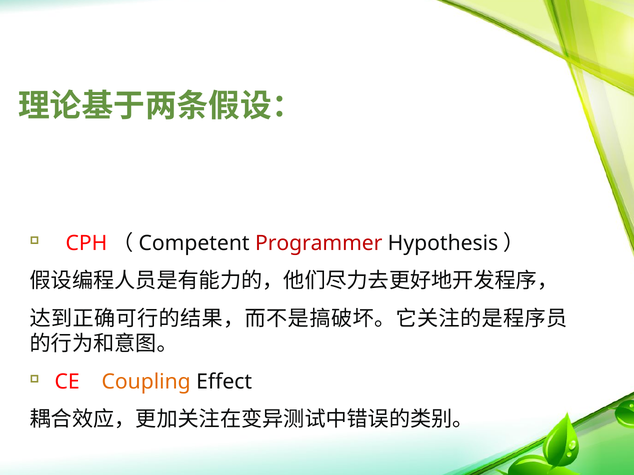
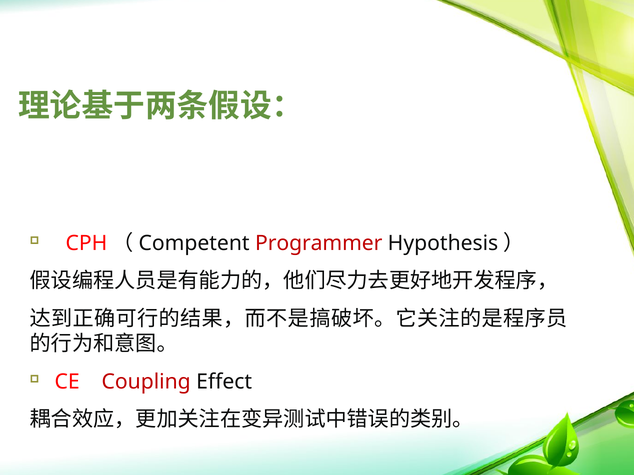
Coupling colour: orange -> red
